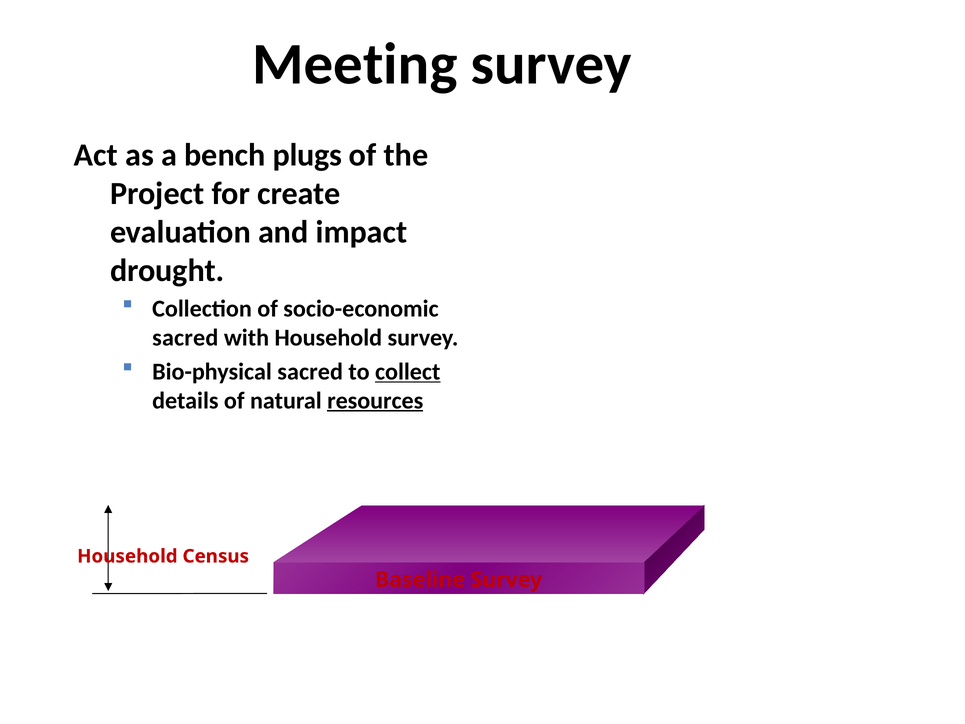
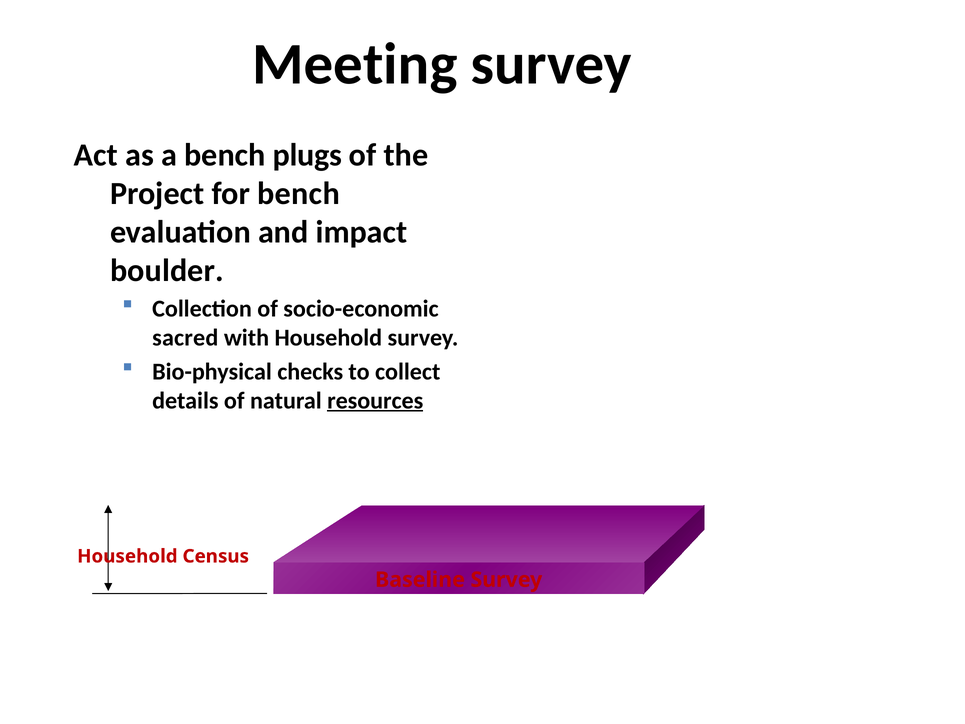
for create: create -> bench
drought: drought -> boulder
Bio-physical sacred: sacred -> checks
collect underline: present -> none
